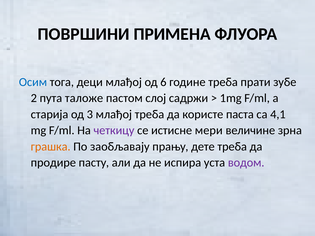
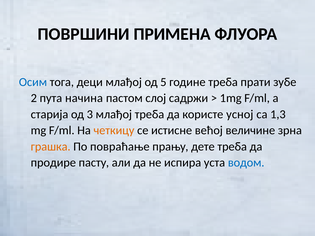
6: 6 -> 5
таложе: таложе -> начина
паста: паста -> усној
4,1: 4,1 -> 1,3
четкицу colour: purple -> orange
мери: мери -> већој
заобљавају: заобљавају -> повраћање
водом colour: purple -> blue
